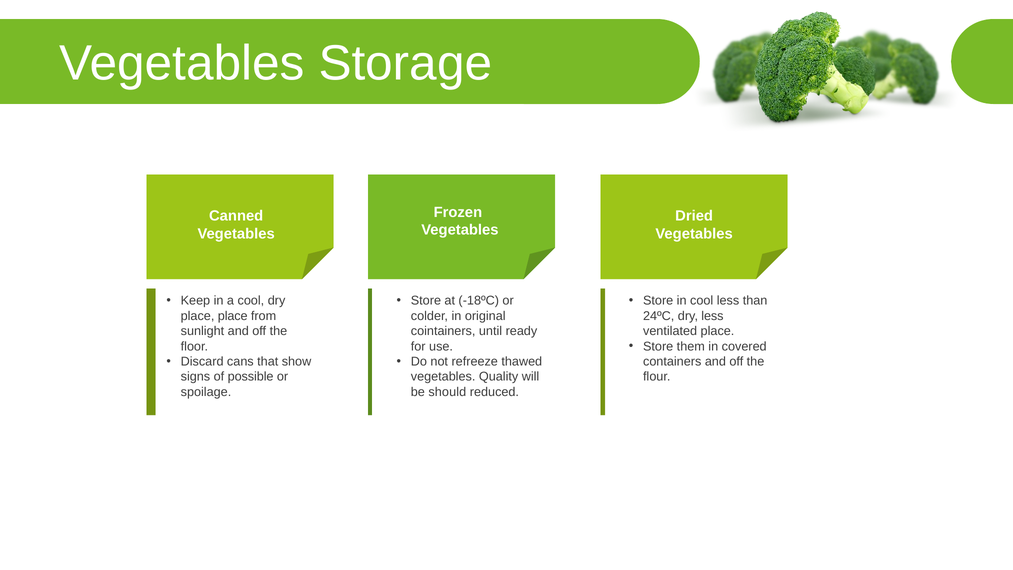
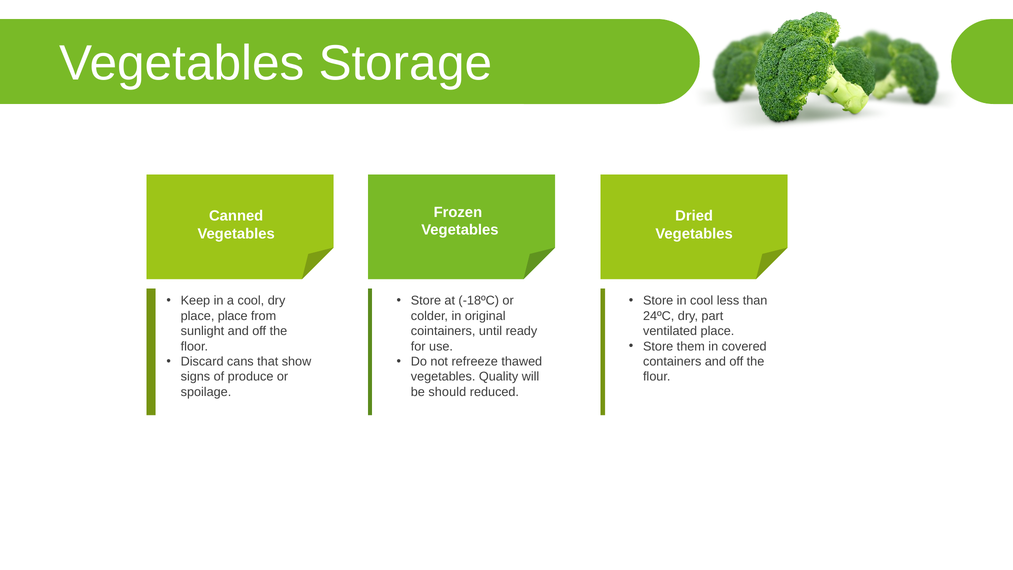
dry less: less -> part
possible: possible -> produce
